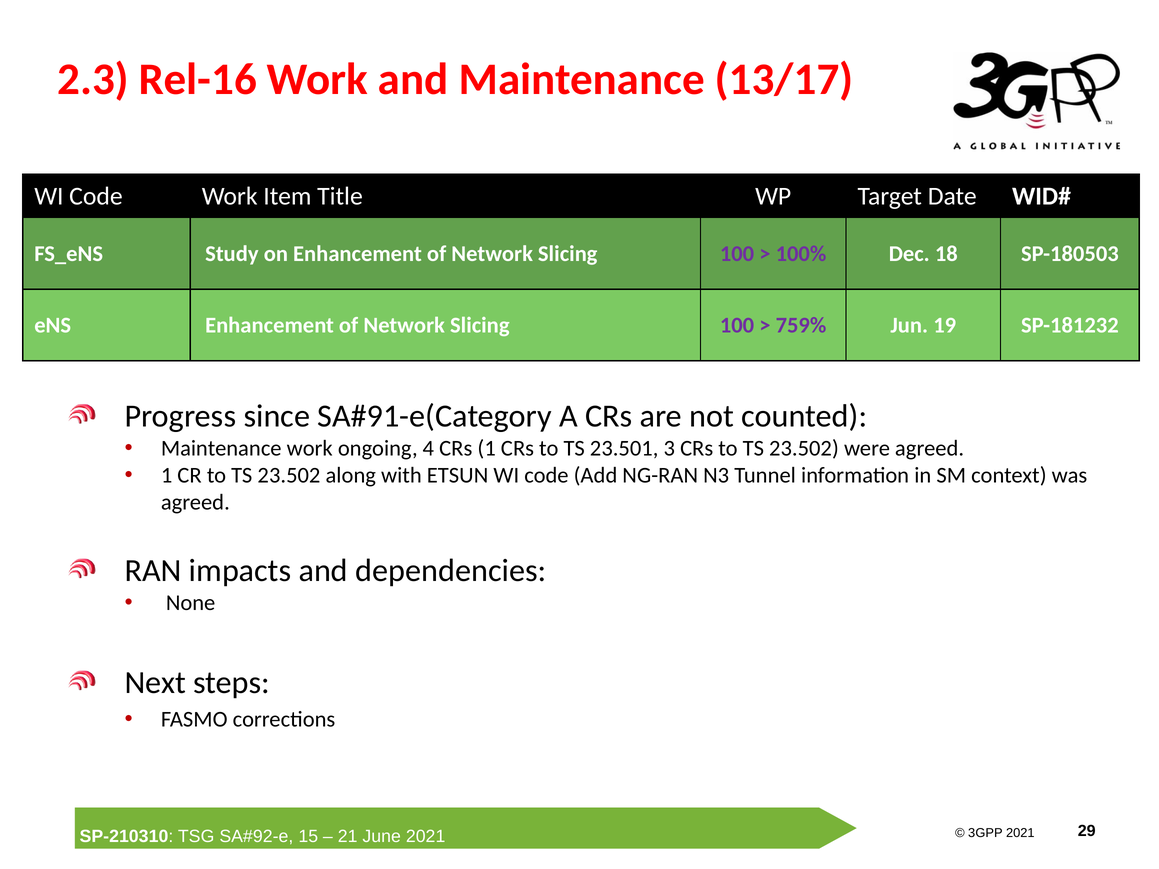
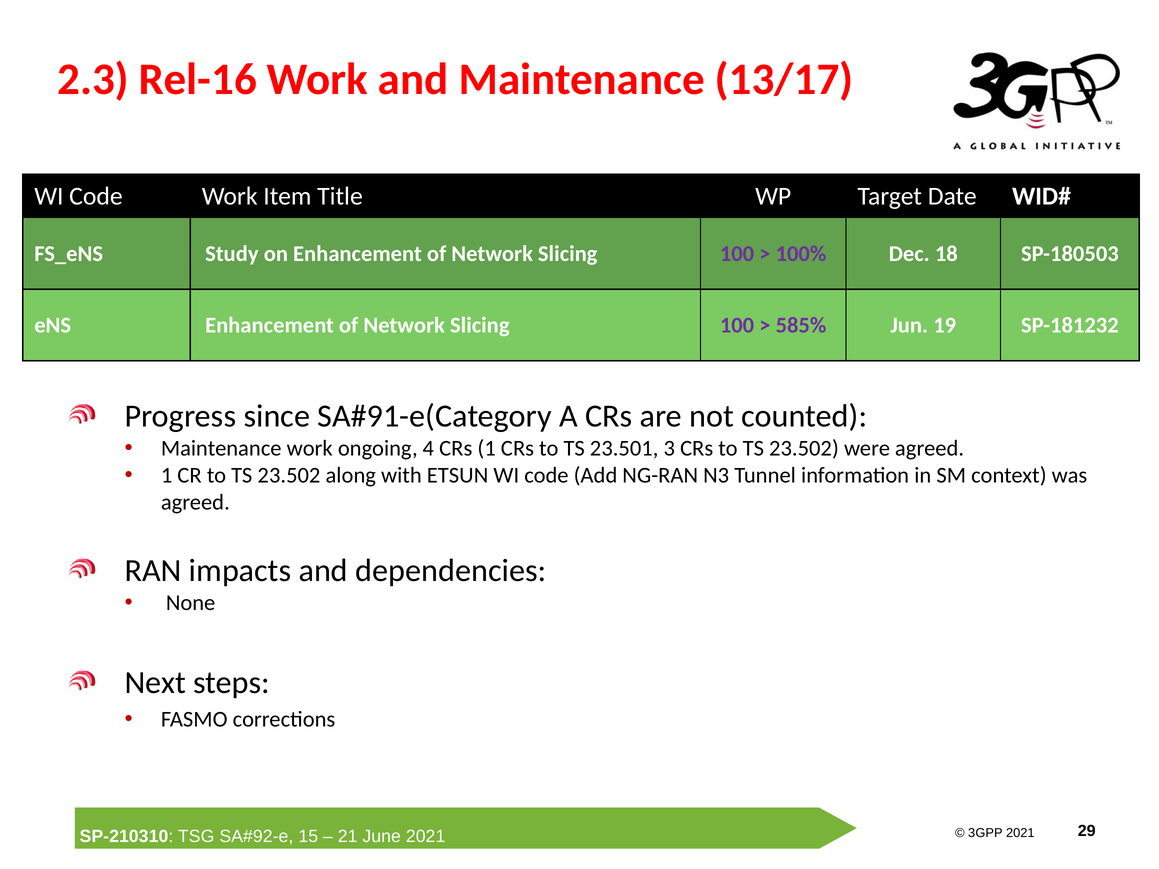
759%: 759% -> 585%
